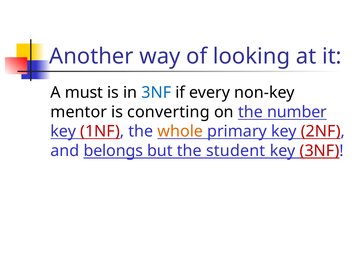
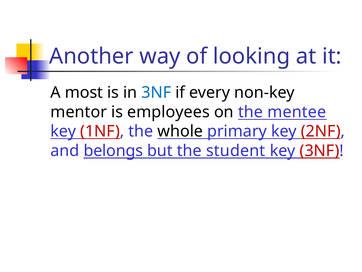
must: must -> most
converting: converting -> employees
number: number -> mentee
whole colour: orange -> black
